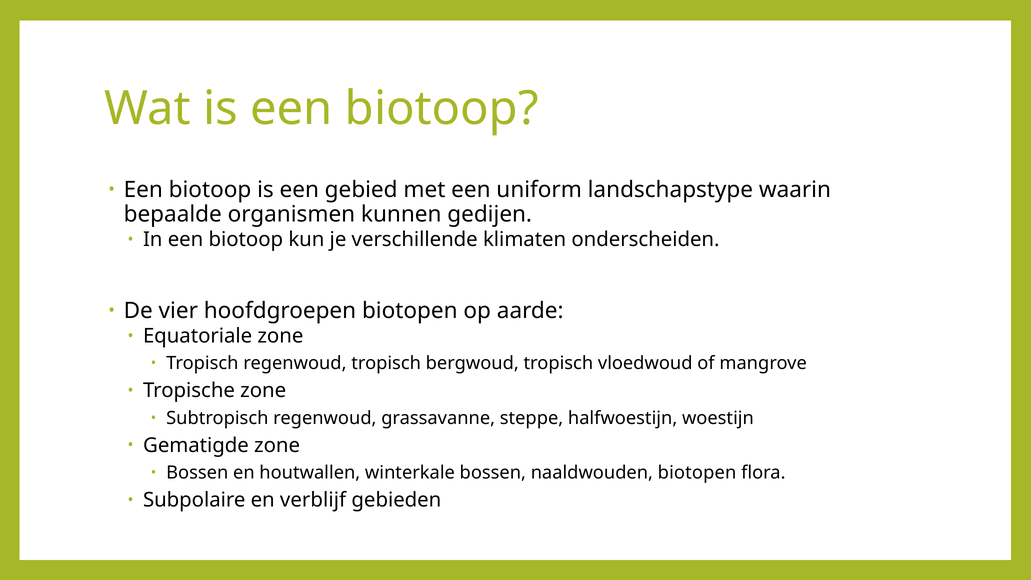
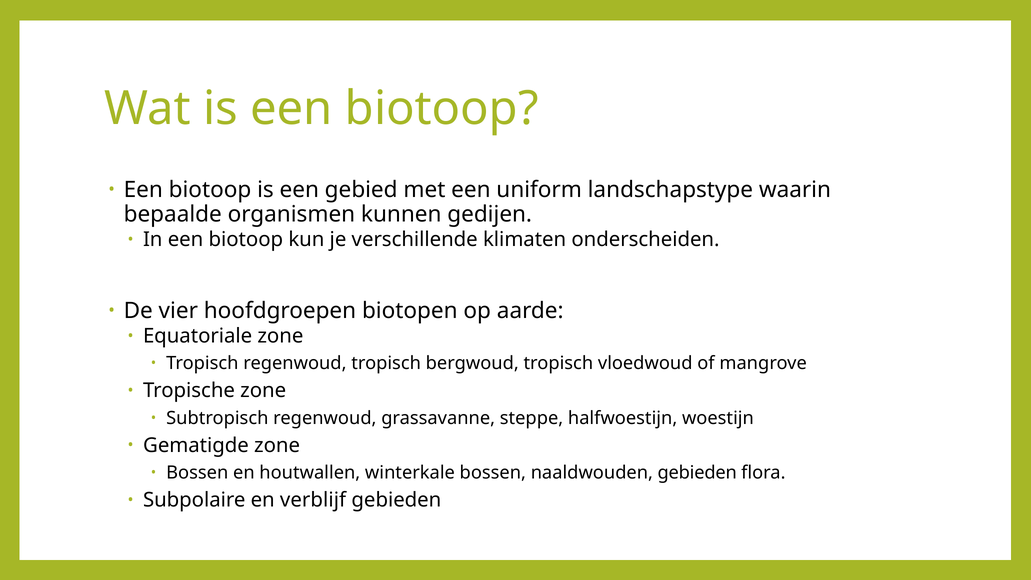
naaldwouden biotopen: biotopen -> gebieden
